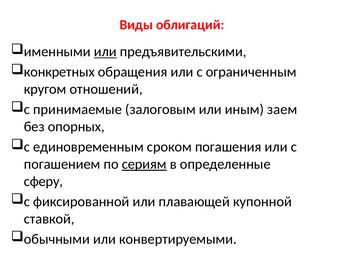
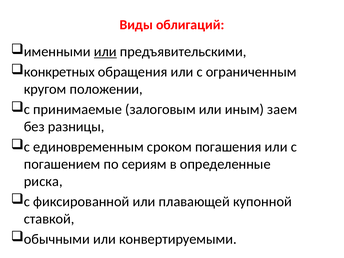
отношений: отношений -> положении
опорных: опорных -> разницы
сериям underline: present -> none
сферу: сферу -> риска
